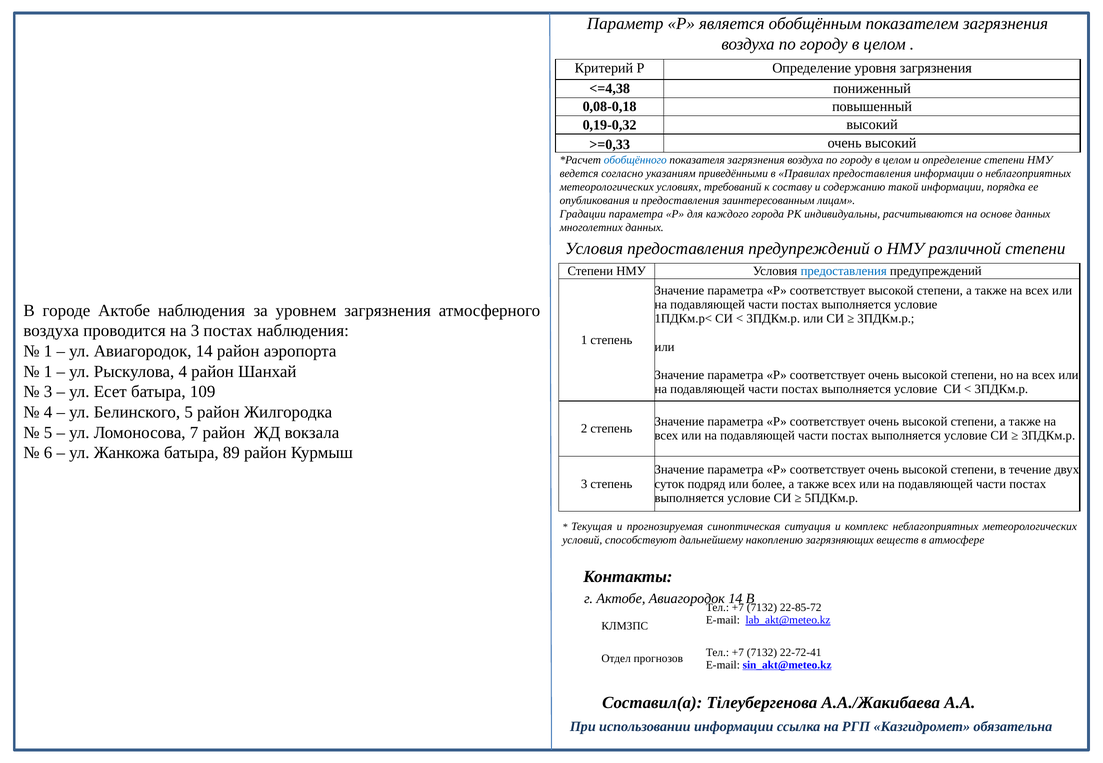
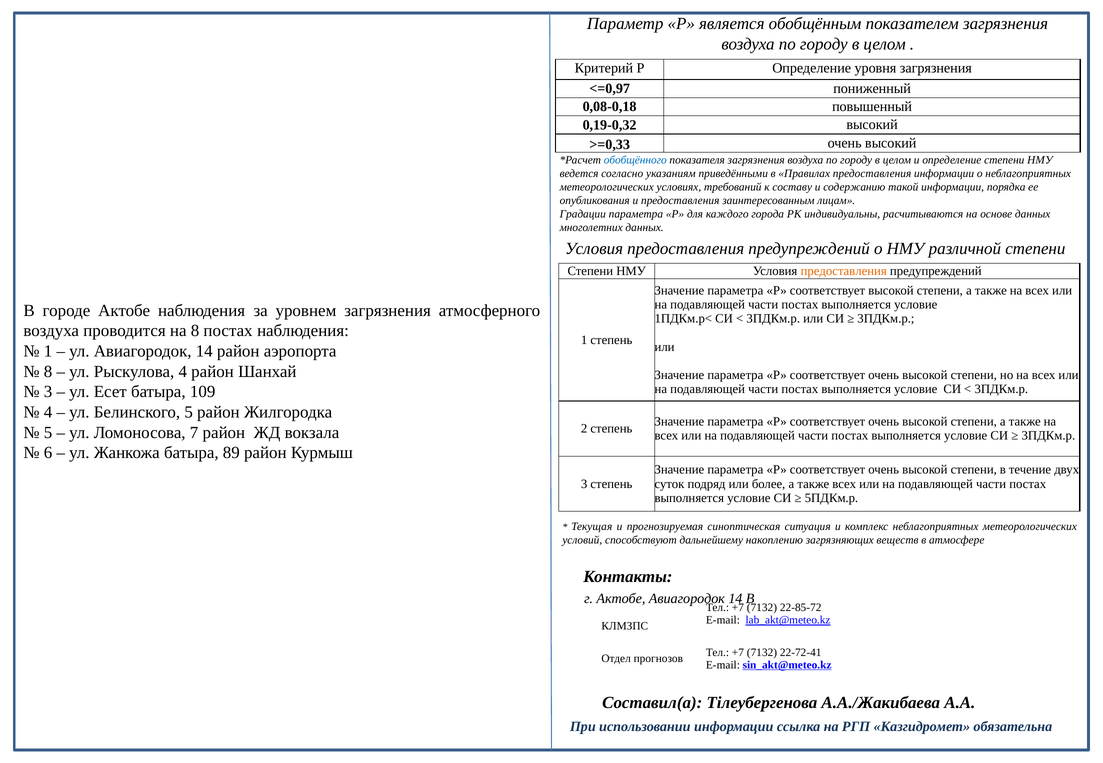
<=4,38: <=4,38 -> <=0,97
предоставления at (844, 271) colour: blue -> orange
на 3: 3 -> 8
1 at (48, 372): 1 -> 8
